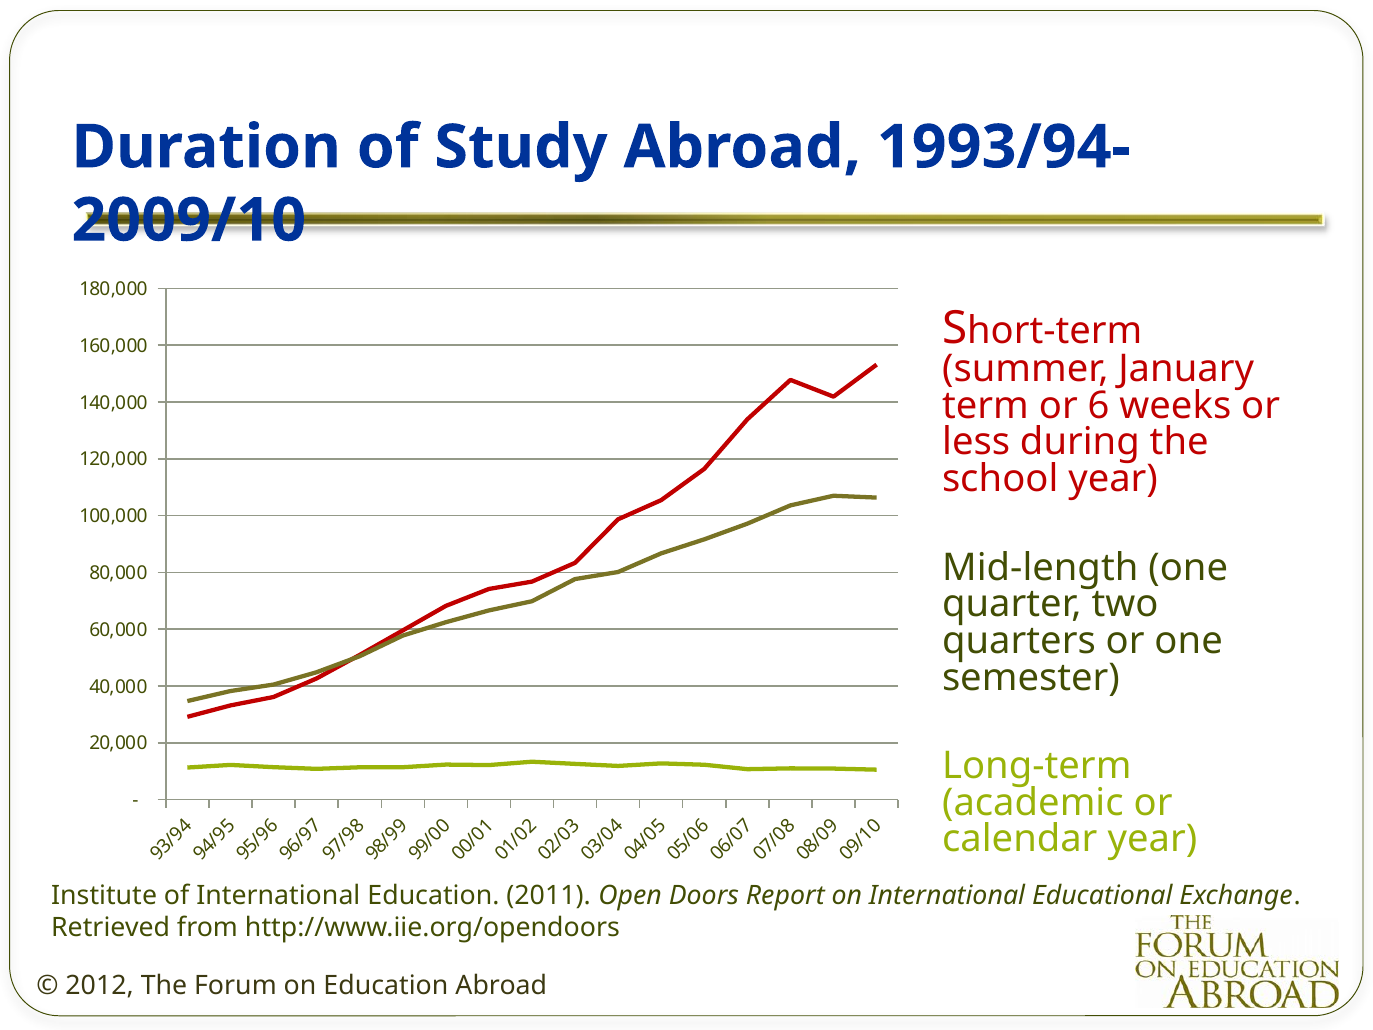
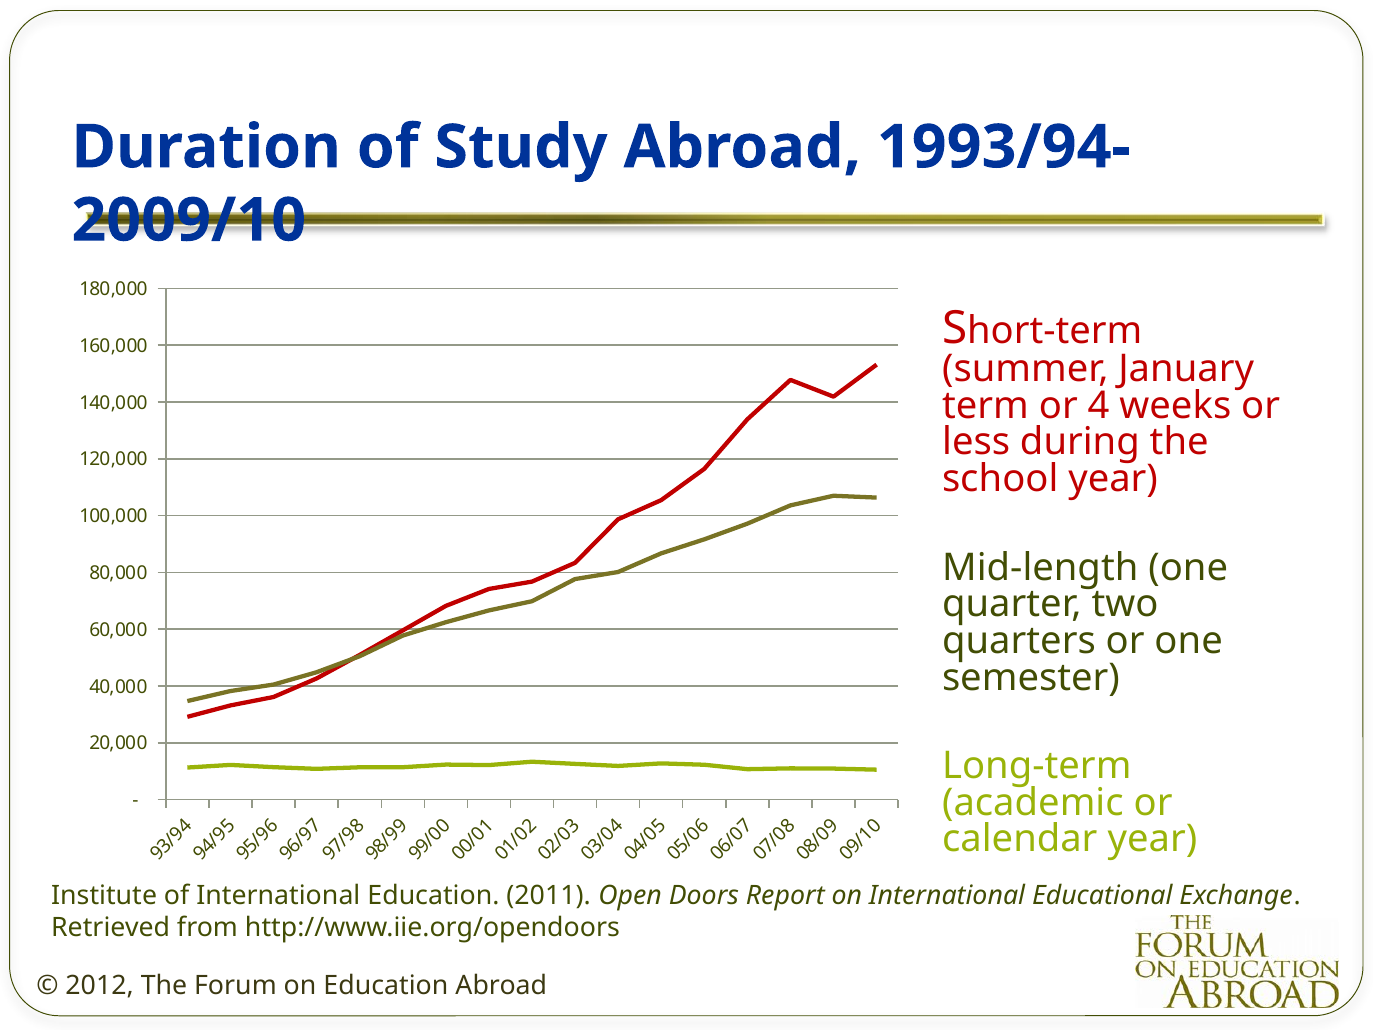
or 6: 6 -> 4
